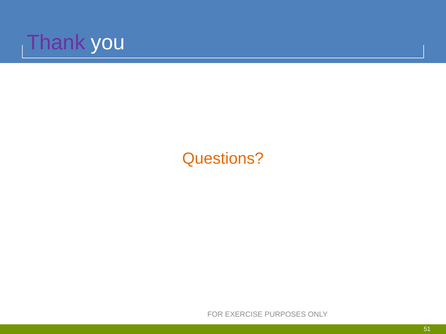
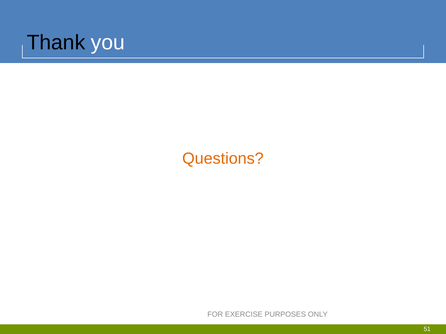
Thank colour: purple -> black
